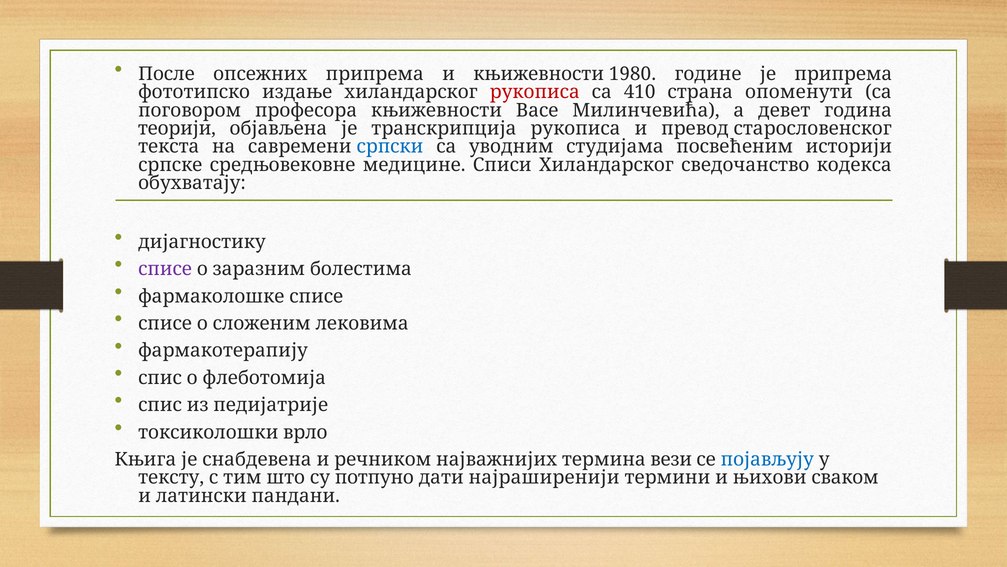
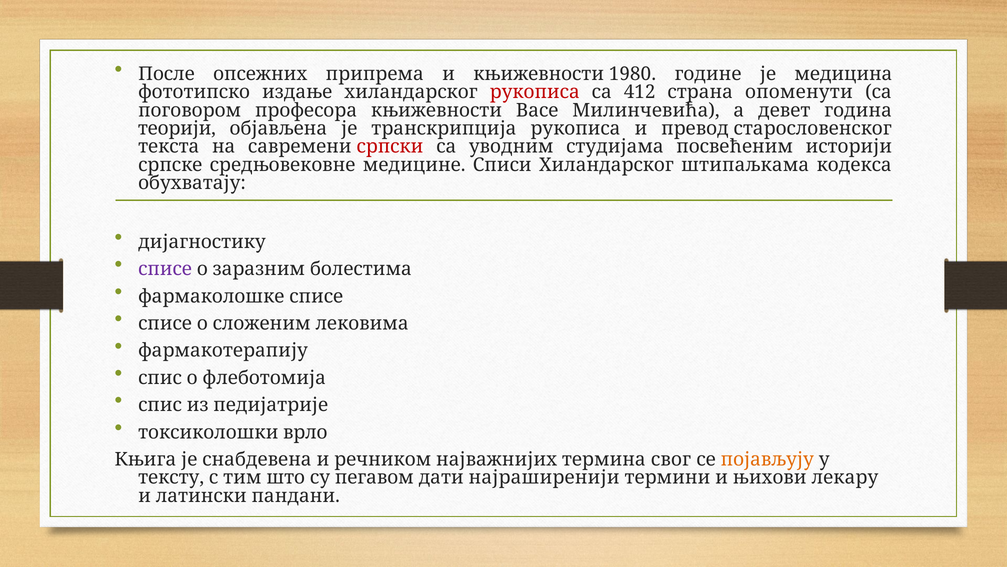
је припрема: припрема -> медицина
410: 410 -> 412
српски colour: blue -> red
сведочанство: сведочанство -> штипаљкама
вези: вези -> свог
појављују colour: blue -> orange
потпуно: потпуно -> пегавом
сваком: сваком -> лекару
